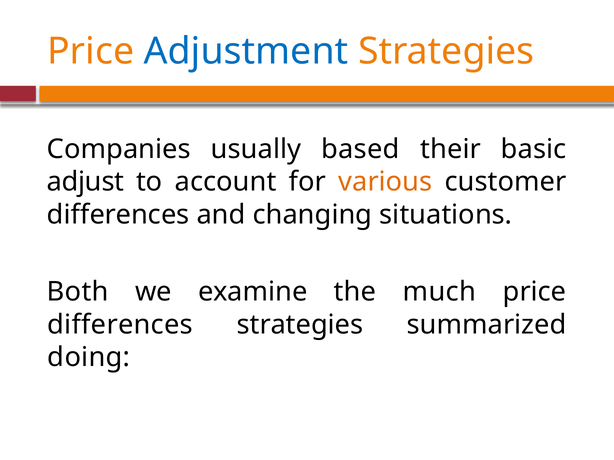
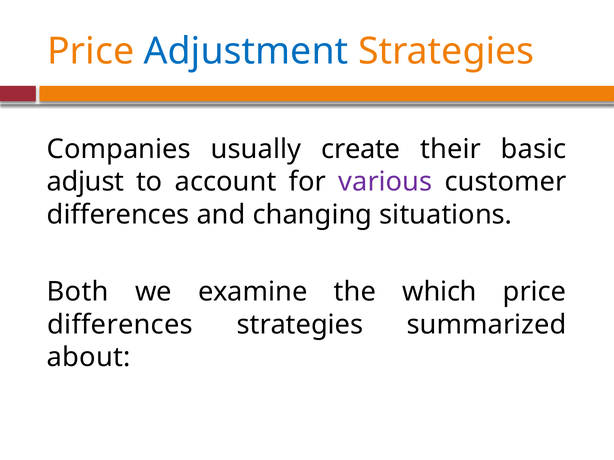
based: based -> create
various colour: orange -> purple
much: much -> which
doing: doing -> about
